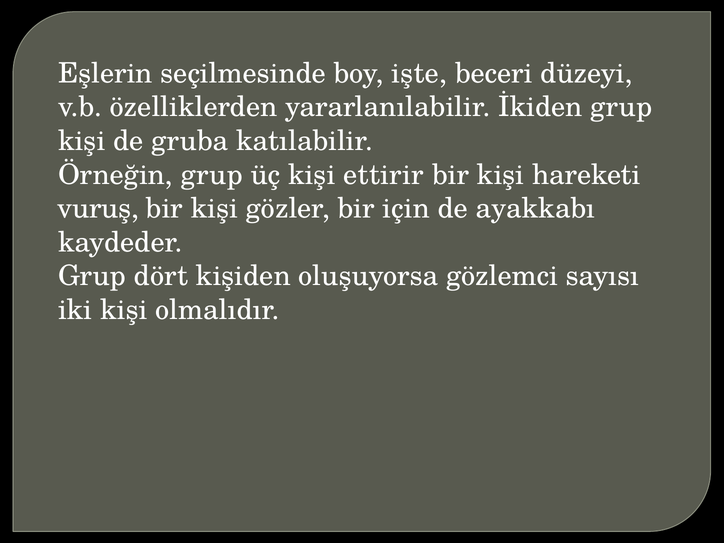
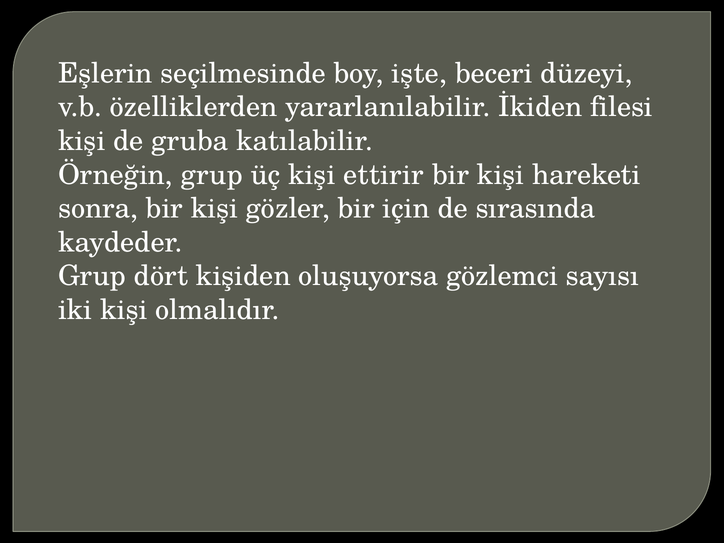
İkiden grup: grup -> filesi
vuruş: vuruş -> sonra
ayakkabı: ayakkabı -> sırasında
